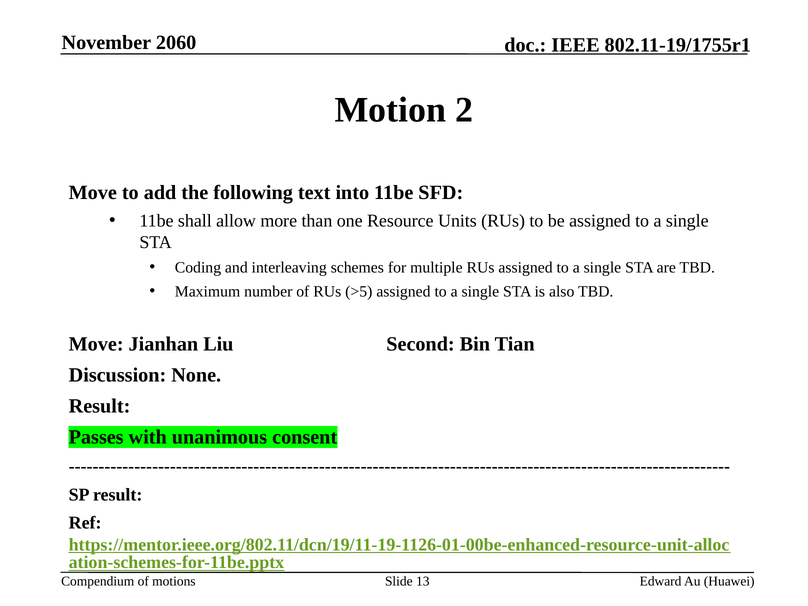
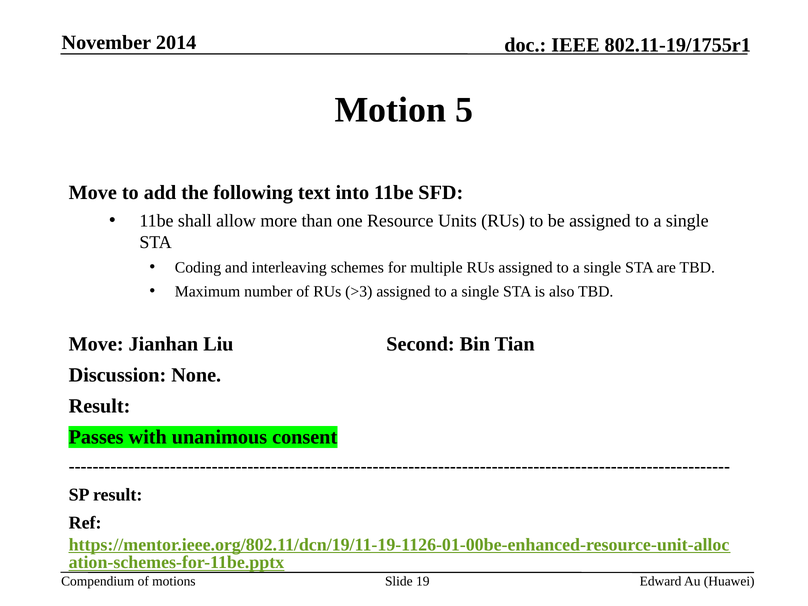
2060: 2060 -> 2014
2: 2 -> 5
>5: >5 -> >3
13: 13 -> 19
